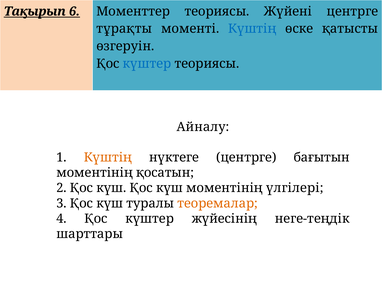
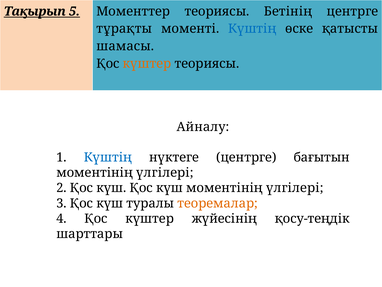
6: 6 -> 5
Жүйені: Жүйені -> Бетінің
өзгеруін: өзгеруін -> шамасы
күштер at (147, 63) colour: blue -> orange
Күштің at (108, 157) colour: orange -> blue
қосатын at (165, 172): қосатын -> үлгілері
неге-теңдік: неге-теңдік -> қосу-теңдік
